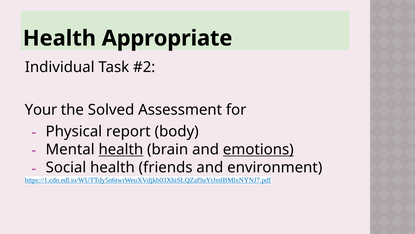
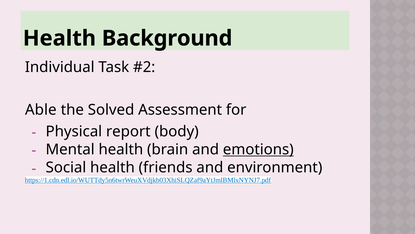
Appropriate: Appropriate -> Background
Your: Your -> Able
health at (121, 149) underline: present -> none
